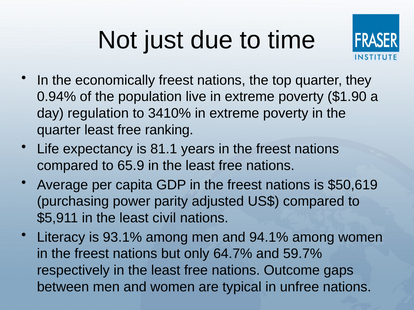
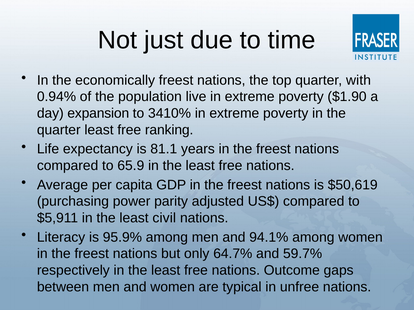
they: they -> with
regulation: regulation -> expansion
93.1%: 93.1% -> 95.9%
